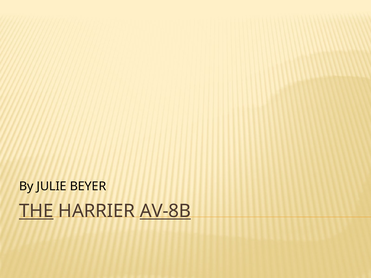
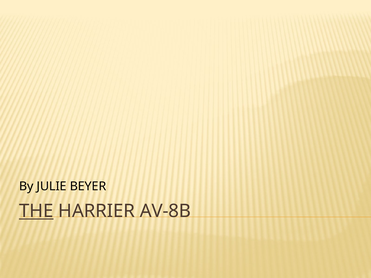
AV-8B underline: present -> none
